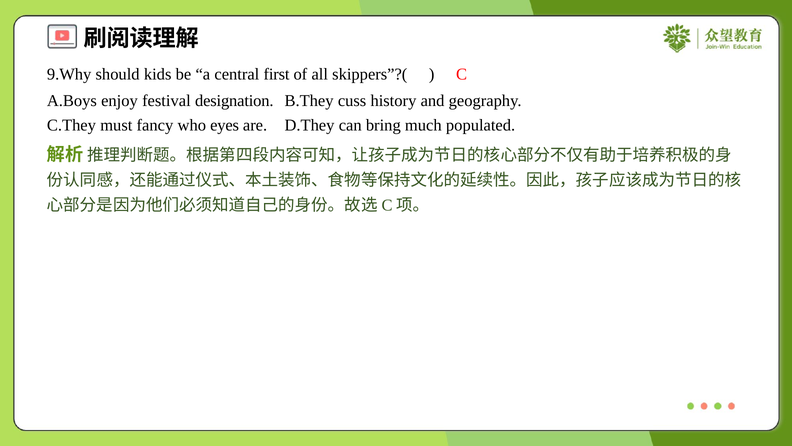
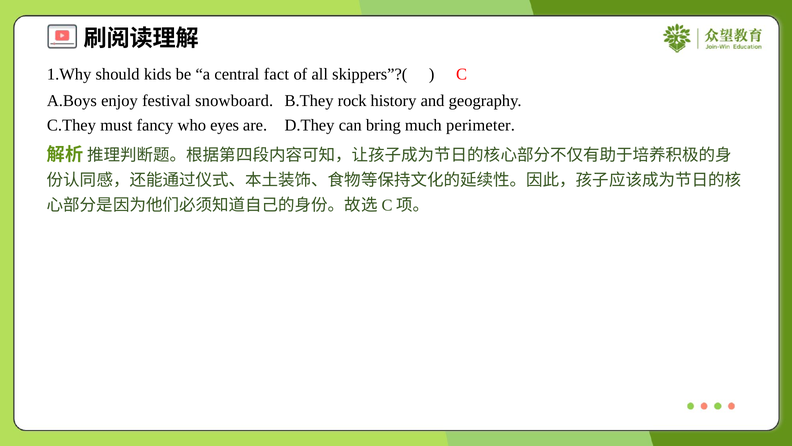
9.Why: 9.Why -> 1.Why
first: first -> fact
designation: designation -> snowboard
cuss: cuss -> rock
populated: populated -> perimeter
